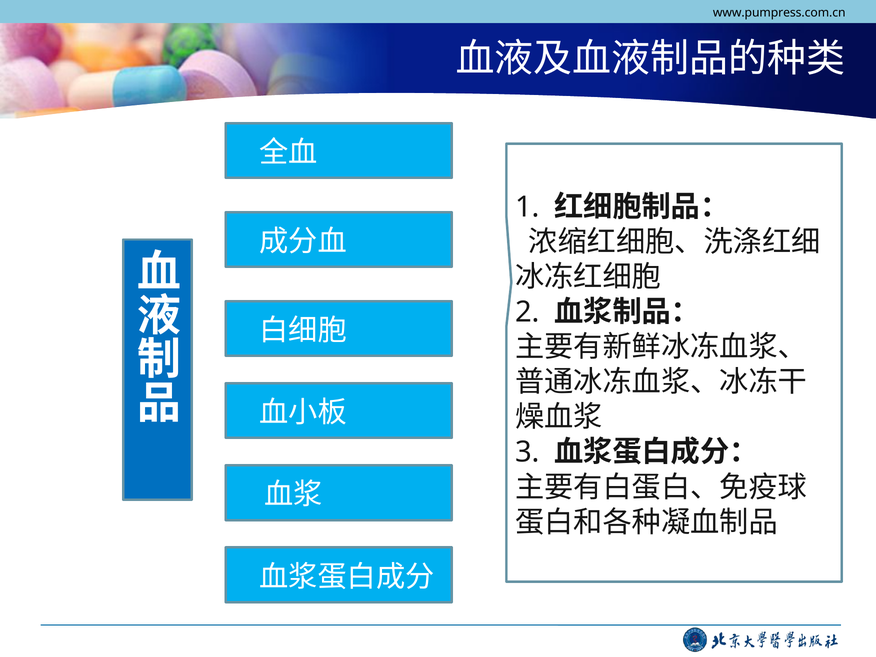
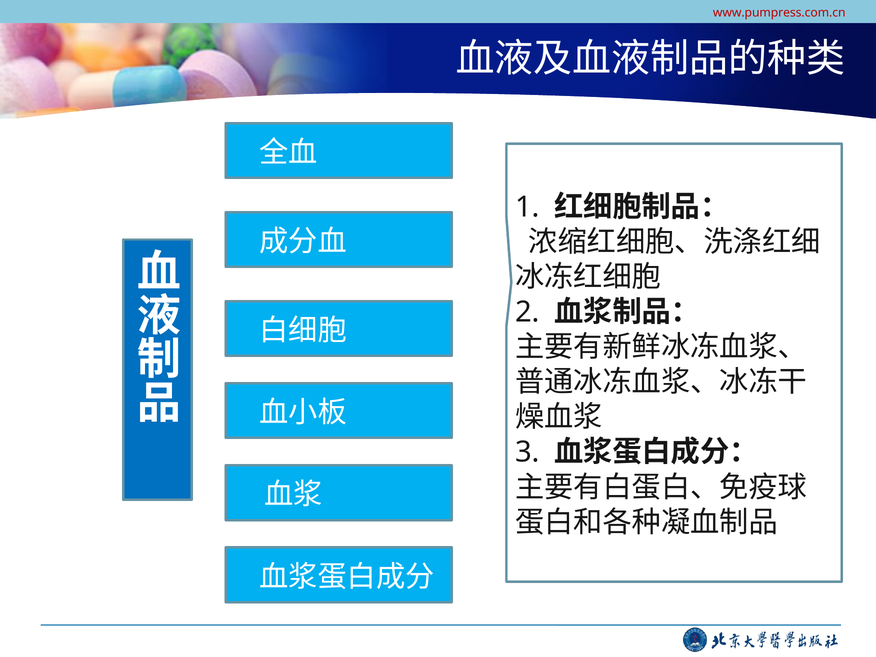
www.pumpress.com.cn colour: black -> red
